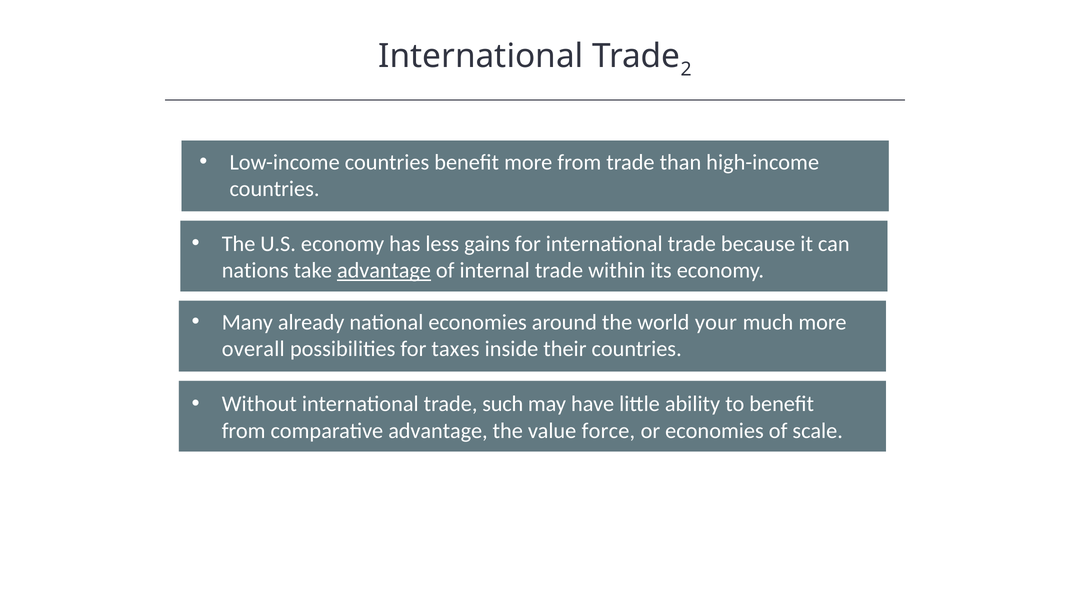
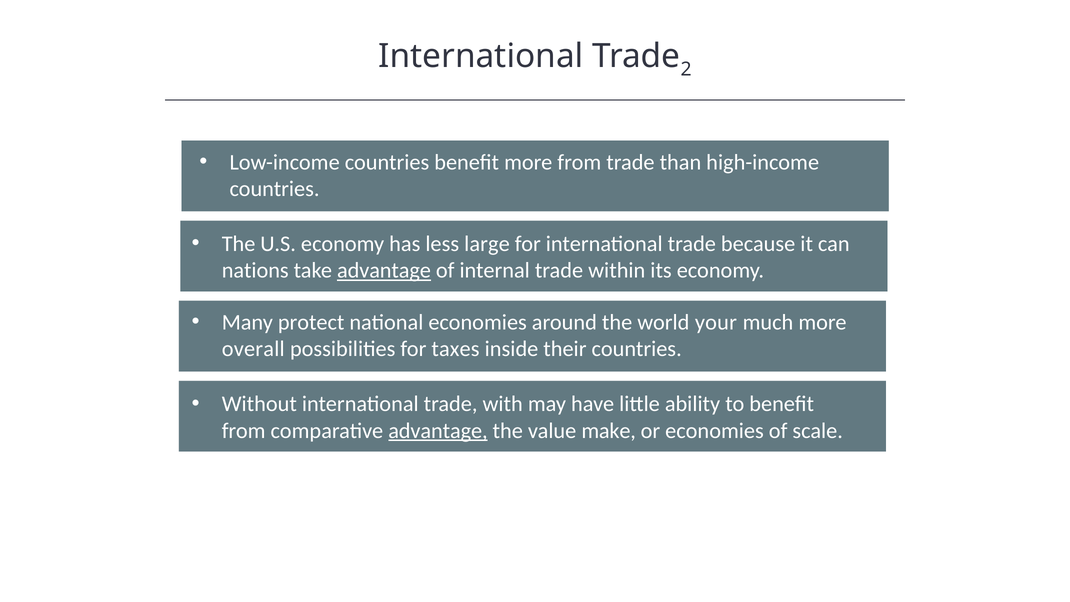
gains: gains -> large
already: already -> protect
such: such -> with
advantage at (438, 431) underline: none -> present
force: force -> make
